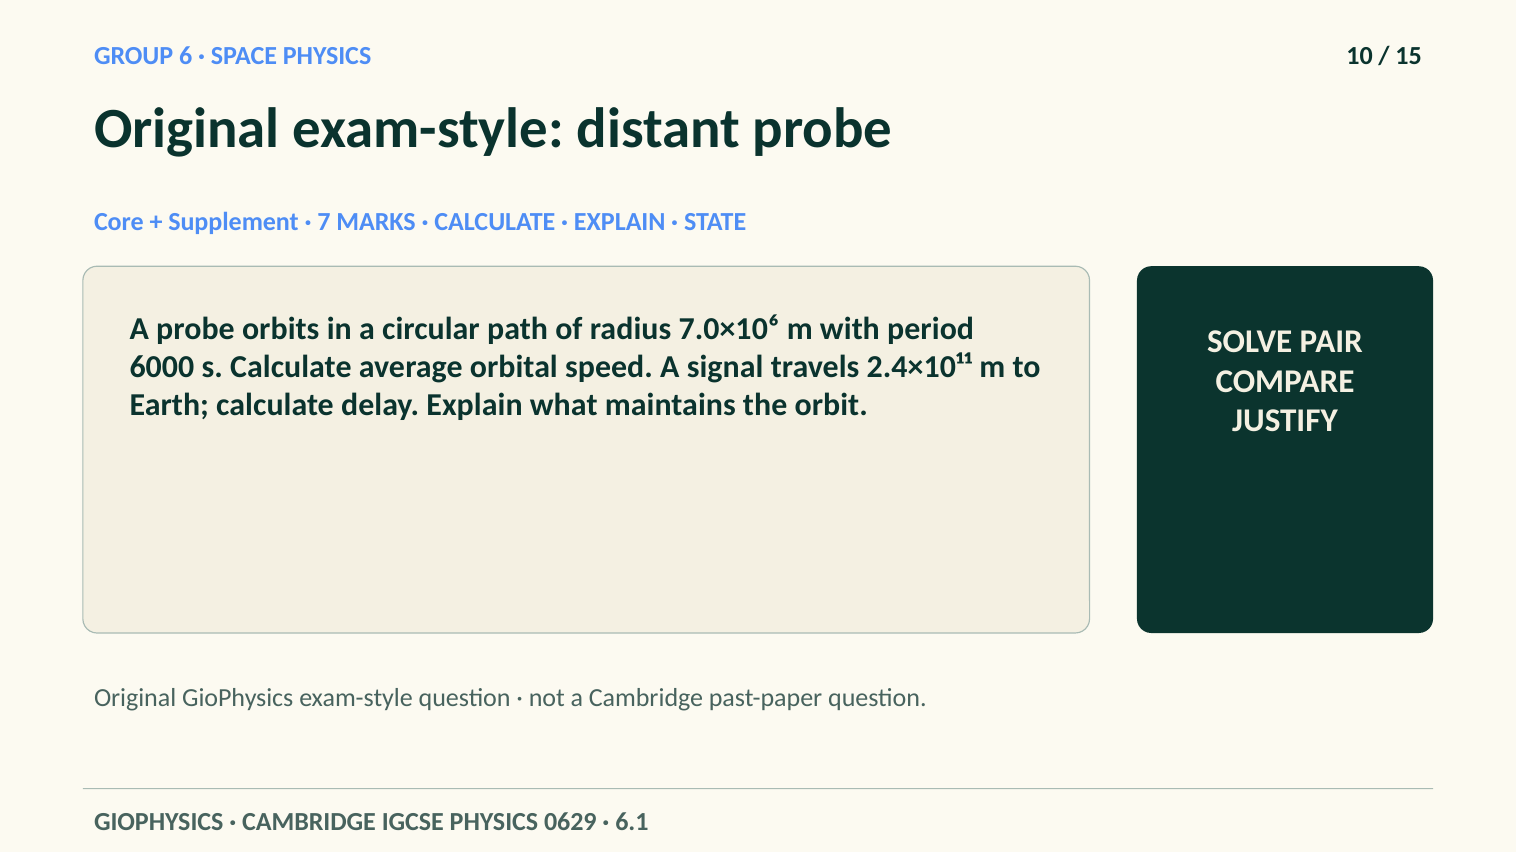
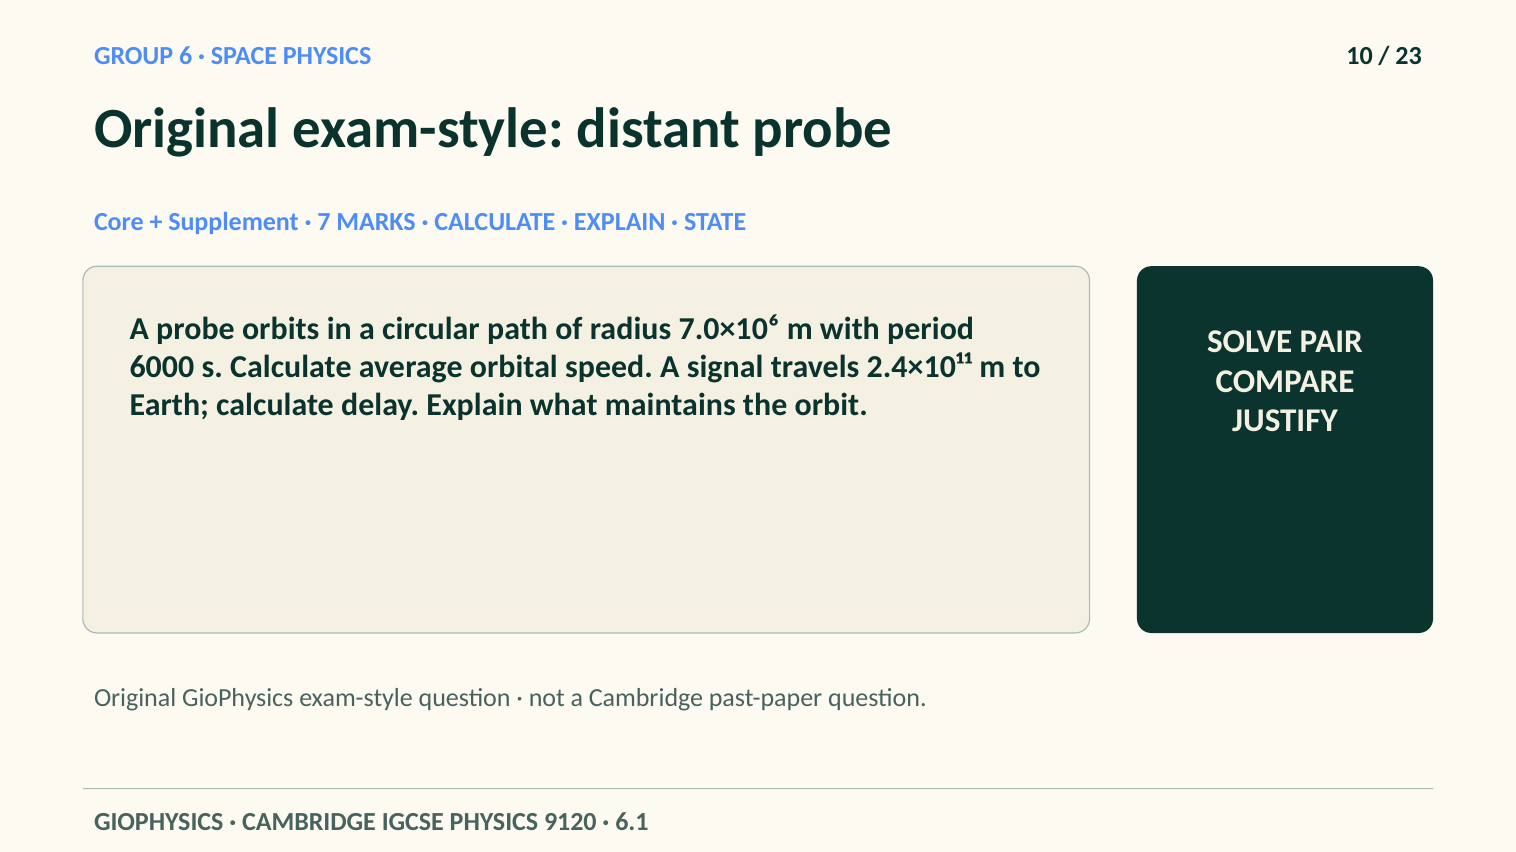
15: 15 -> 23
0629: 0629 -> 9120
